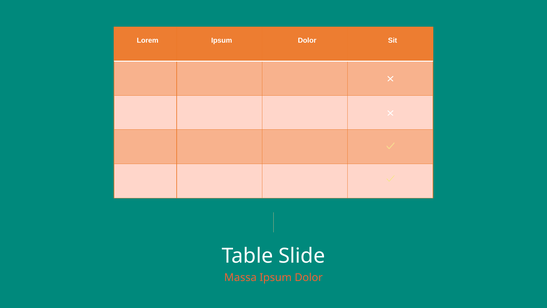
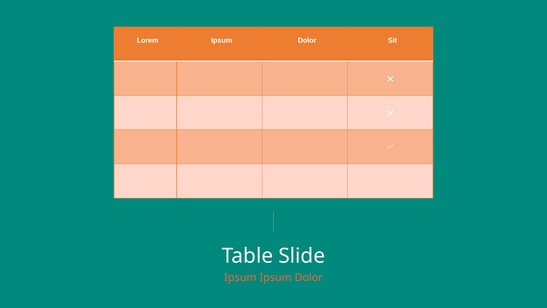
Massa at (240, 277): Massa -> Ipsum
